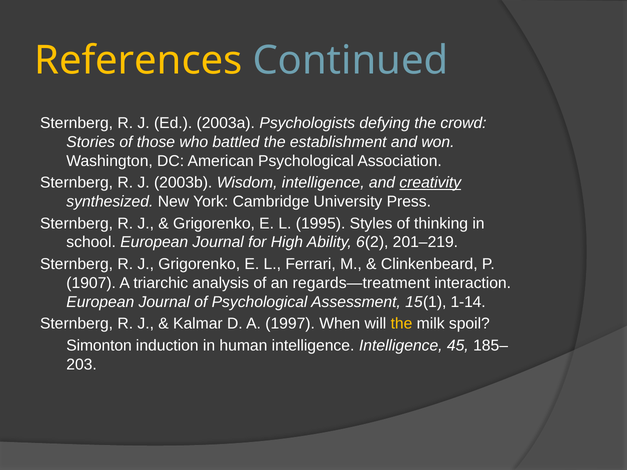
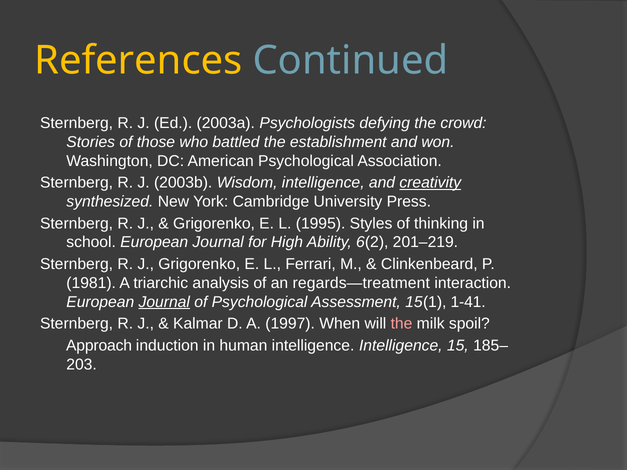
1907: 1907 -> 1981
Journal at (164, 302) underline: none -> present
1-14: 1-14 -> 1-41
the at (402, 324) colour: yellow -> pink
Simonton: Simonton -> Approach
45: 45 -> 15
